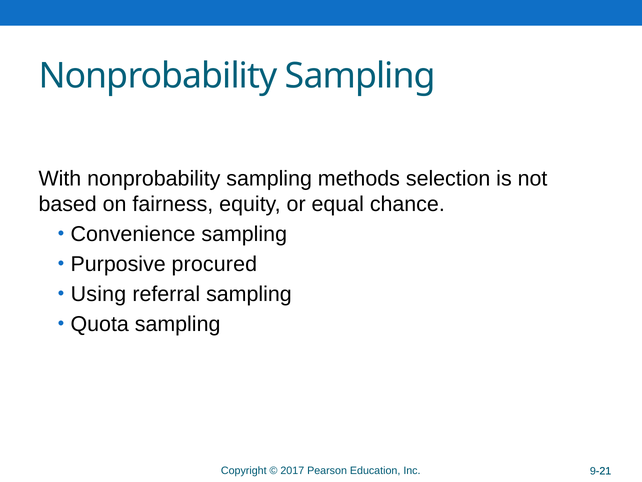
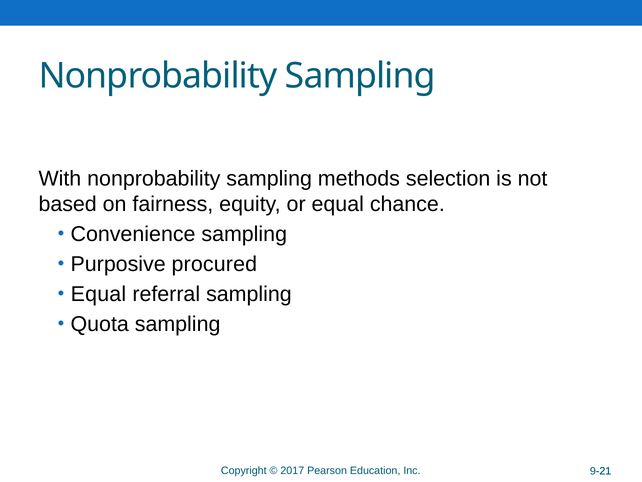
Using at (98, 294): Using -> Equal
